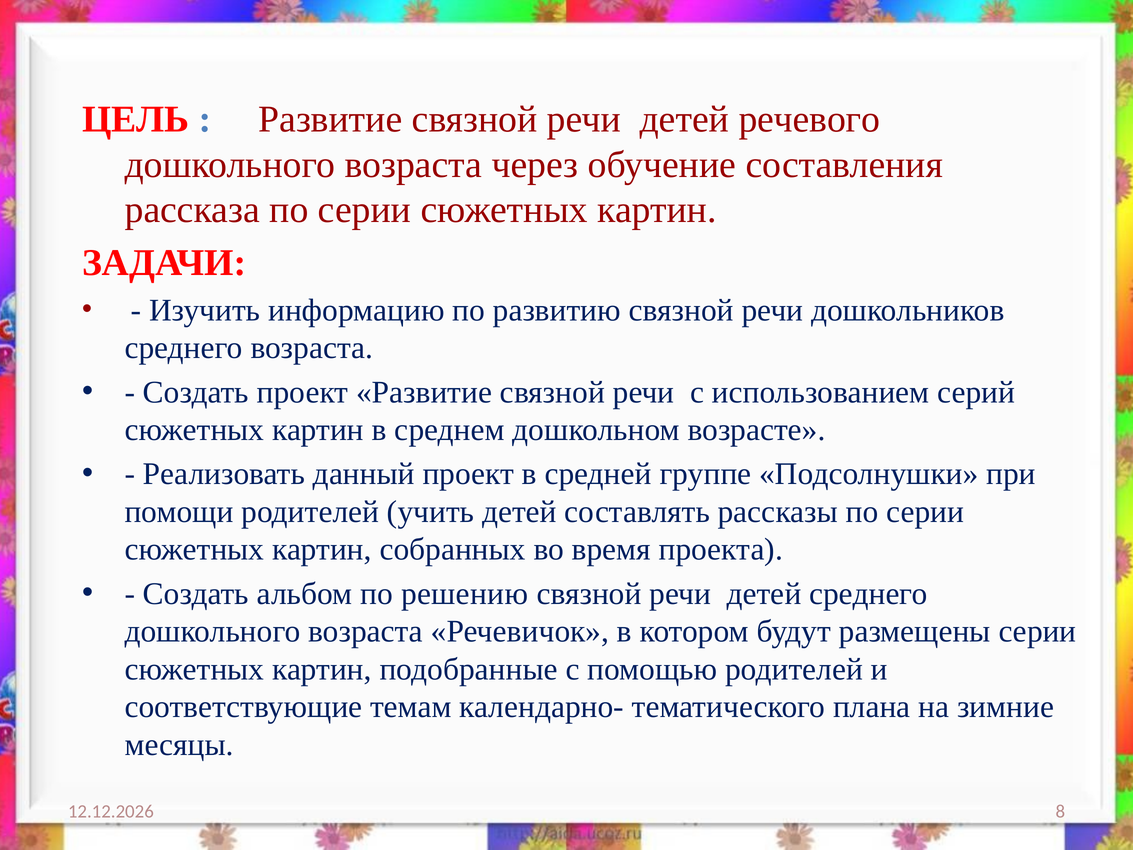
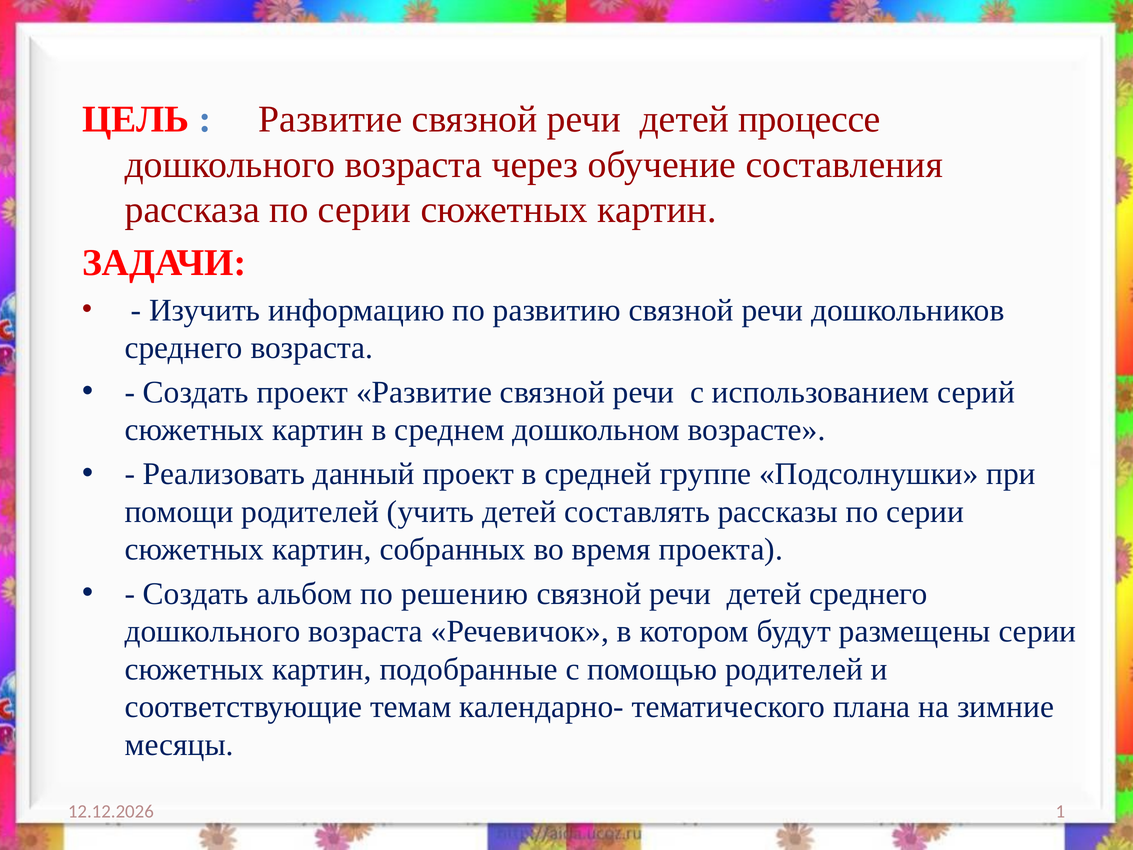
речевого: речевого -> процессе
8: 8 -> 1
